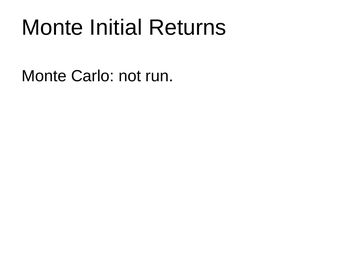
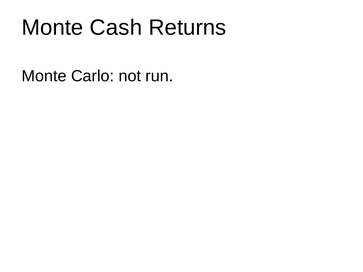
Initial: Initial -> Cash
